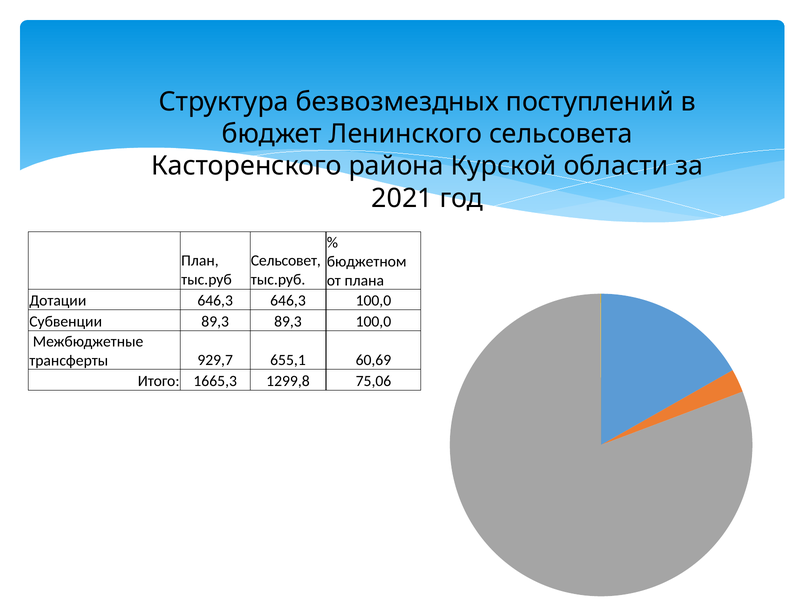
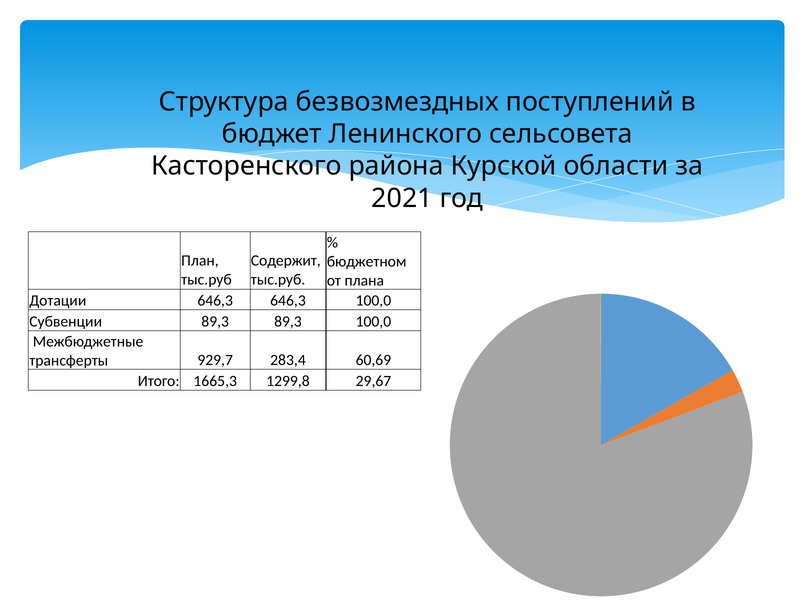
Сельсовет: Сельсовет -> Содержит
655,1: 655,1 -> 283,4
75,06: 75,06 -> 29,67
